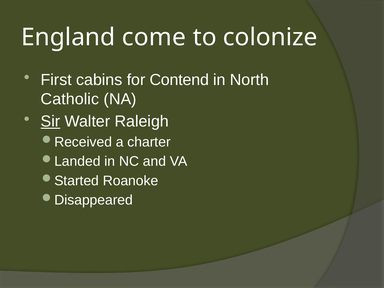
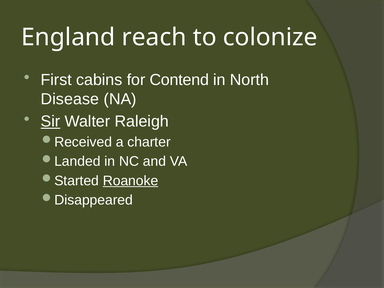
come: come -> reach
Catholic: Catholic -> Disease
Roanoke underline: none -> present
